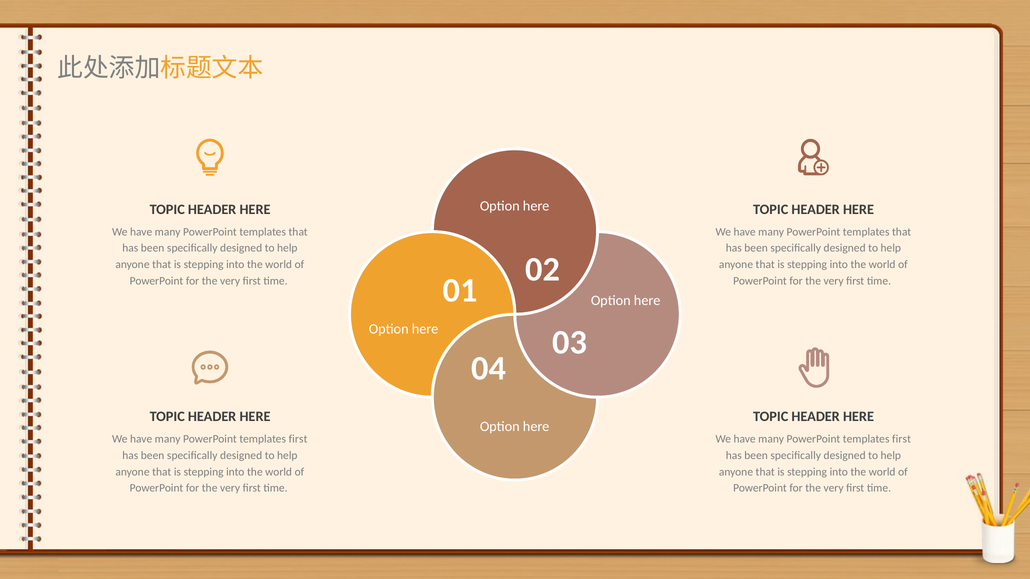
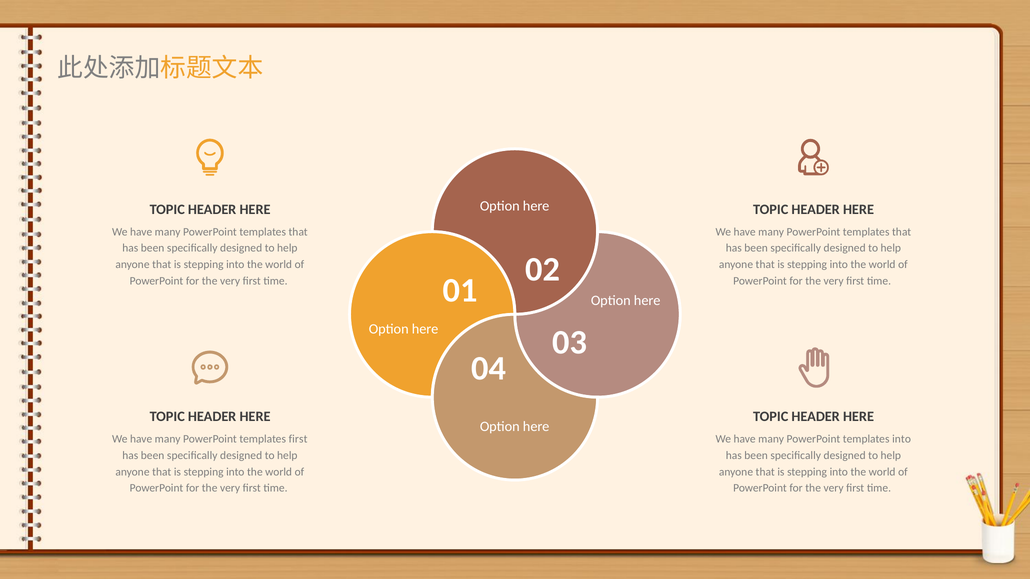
first at (902, 439): first -> into
